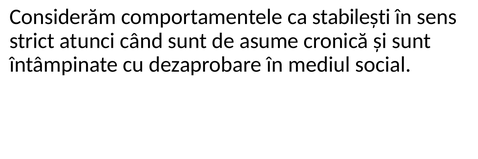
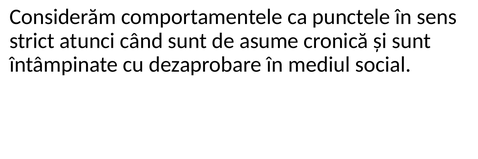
stabilești: stabilești -> punctele
